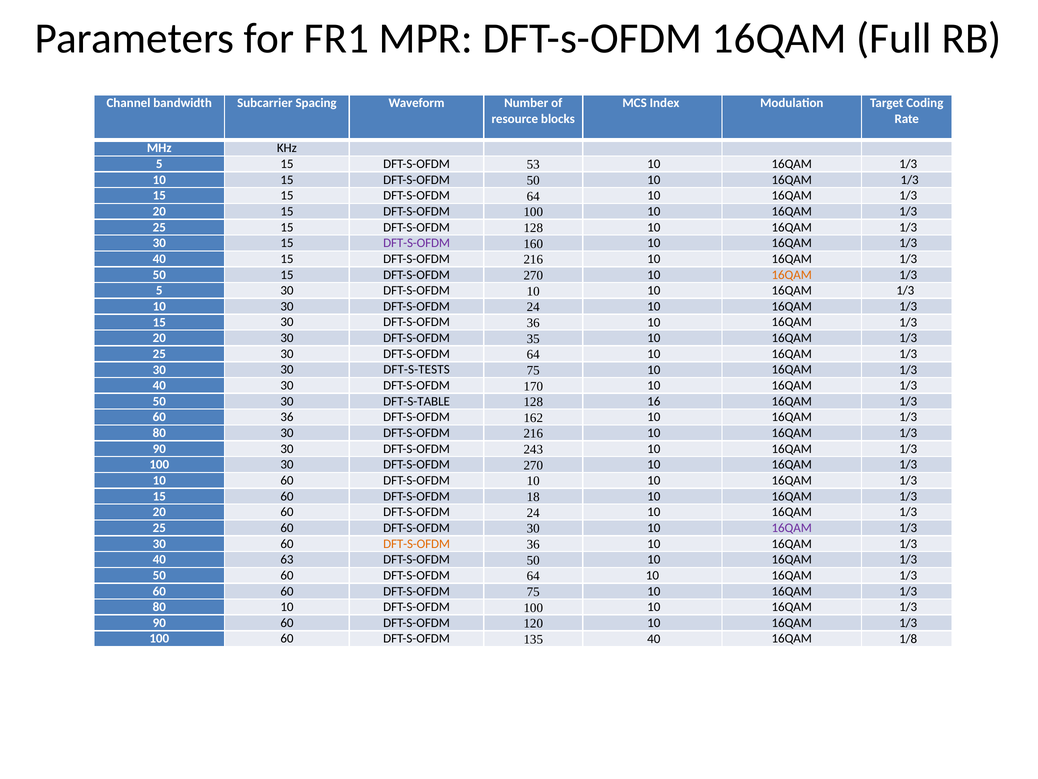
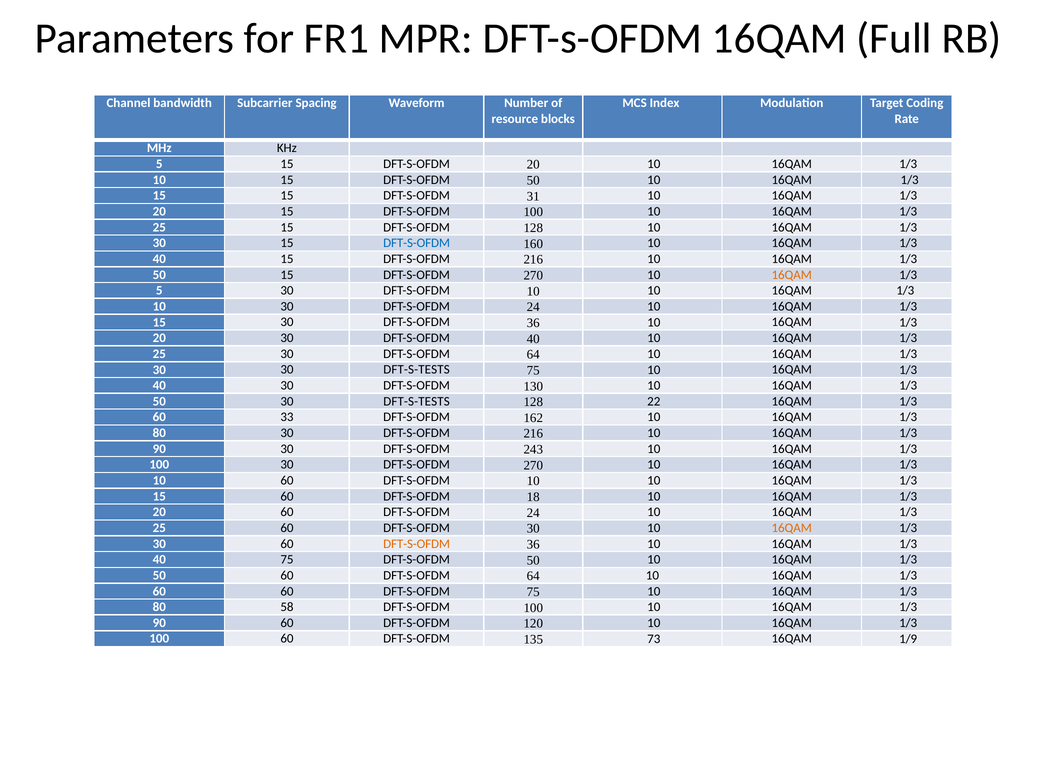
DFT-S-OFDM 53: 53 -> 20
15 DFT-S-OFDM 64: 64 -> 31
DFT-S-OFDM at (417, 243) colour: purple -> blue
DFT-S-OFDM 35: 35 -> 40
170: 170 -> 130
50 30 DFT-S-TABLE: DFT-S-TABLE -> DFT-S-TESTS
16: 16 -> 22
60 36: 36 -> 33
16QAM at (792, 528) colour: purple -> orange
40 63: 63 -> 75
80 10: 10 -> 58
135 40: 40 -> 73
1/8: 1/8 -> 1/9
